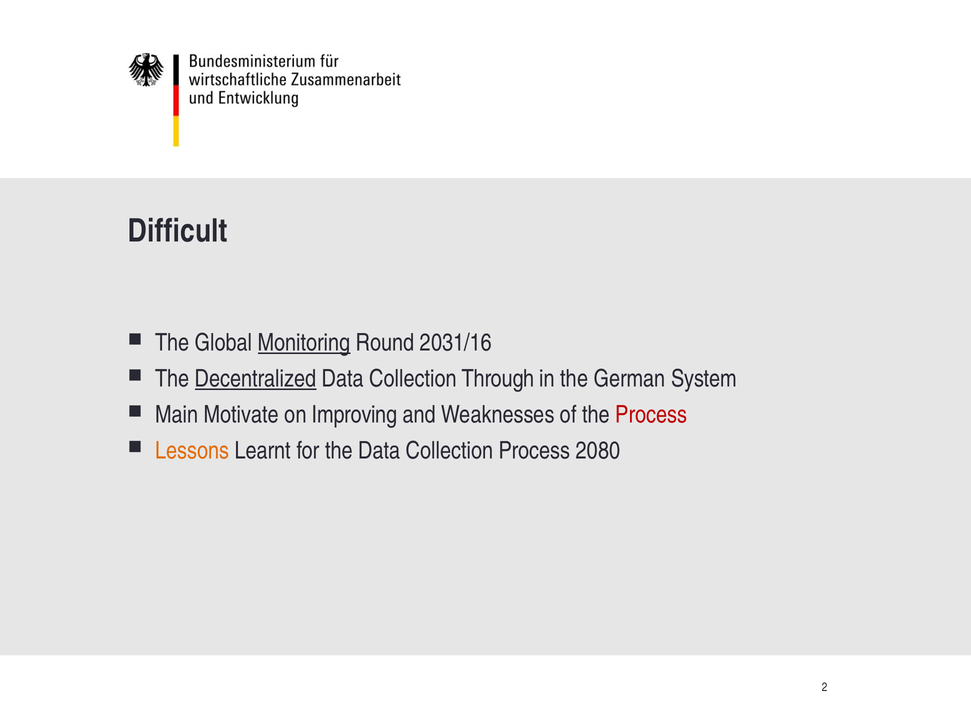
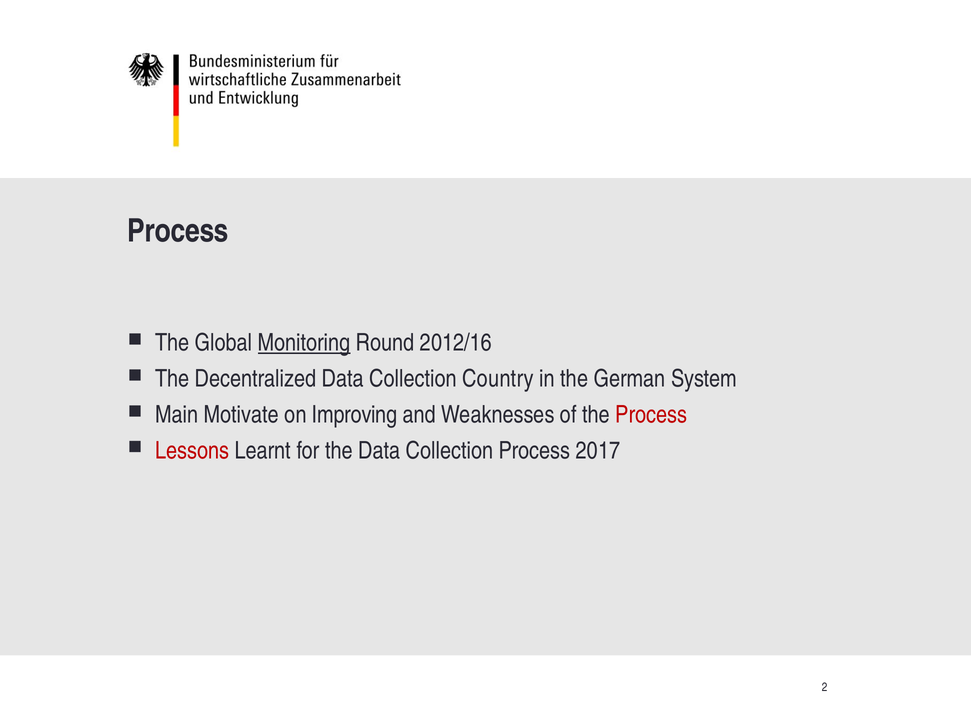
Difficult at (178, 231): Difficult -> Process
2031/16: 2031/16 -> 2012/16
Decentralized underline: present -> none
Through: Through -> Country
Lessons colour: orange -> red
2080: 2080 -> 2017
